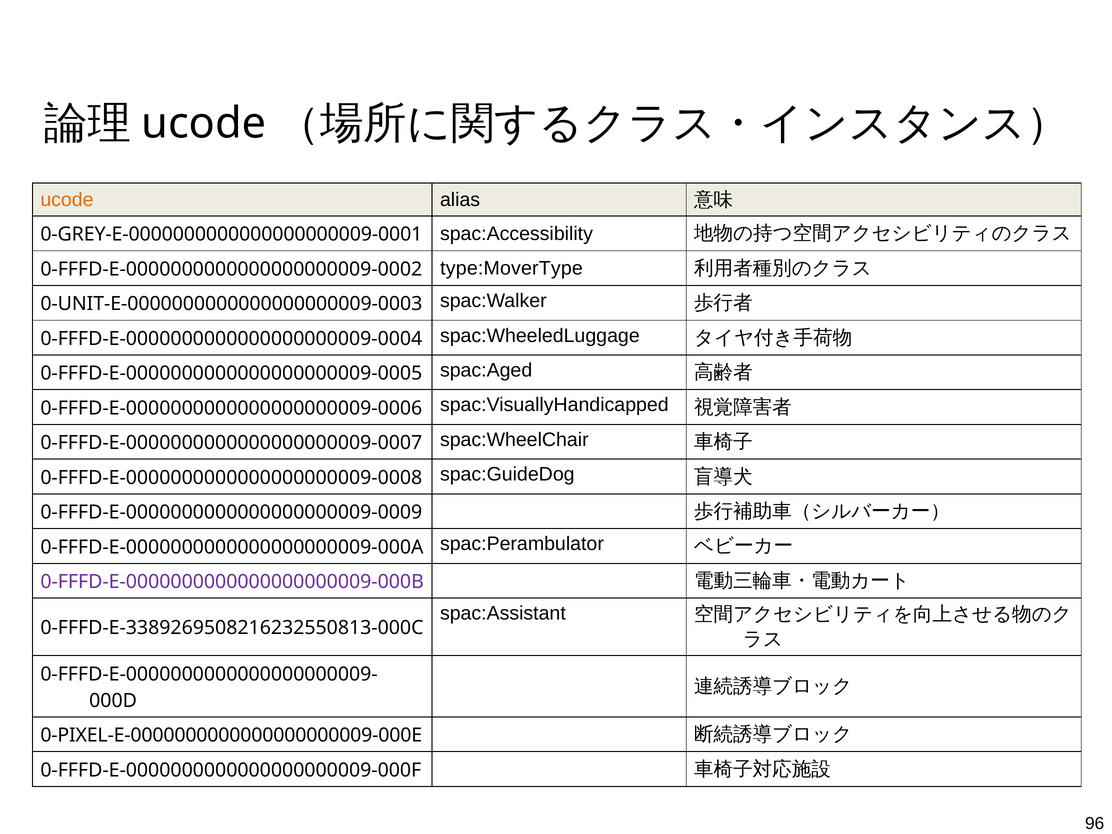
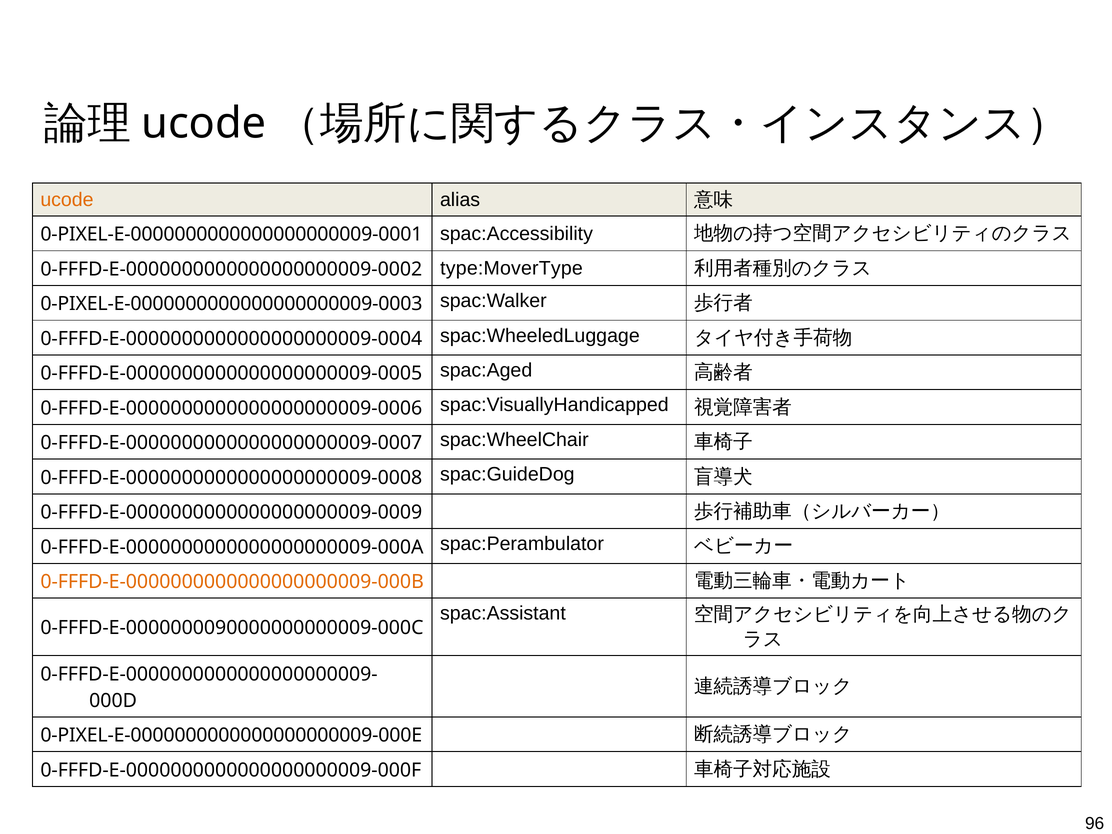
0-GREY-E-0000000000000000000009-0001: 0-GREY-E-0000000000000000000009-0001 -> 0-PIXEL-E-0000000000000000000009-0001
0-UNIT-E-0000000000000000000009-0003: 0-UNIT-E-0000000000000000000009-0003 -> 0-PIXEL-E-0000000000000000000009-0003
0-FFFD-E-0000000000000000000009-000B colour: purple -> orange
0-FFFD-E-3389269508216232550813-000C: 0-FFFD-E-3389269508216232550813-000C -> 0-FFFD-E-0000000090000000000009-000C
